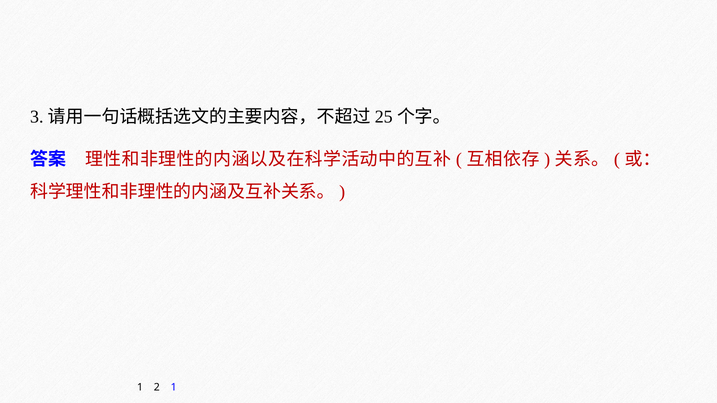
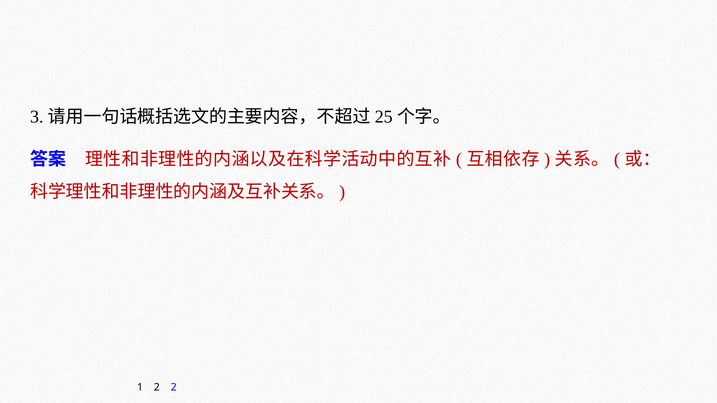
2 1: 1 -> 2
